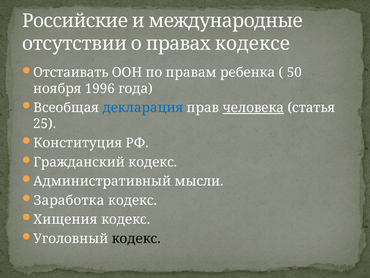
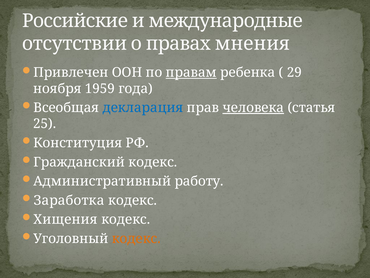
кодексе: кодексе -> мнения
Отстаивать: Отстаивать -> Привлечен
правам underline: none -> present
50: 50 -> 29
1996: 1996 -> 1959
мысли: мысли -> работу
кодекс at (136, 238) colour: black -> orange
